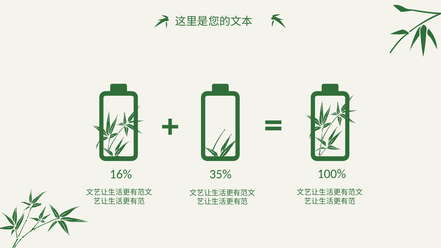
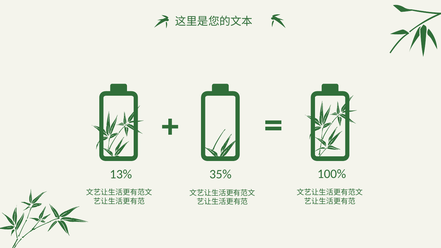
16%: 16% -> 13%
